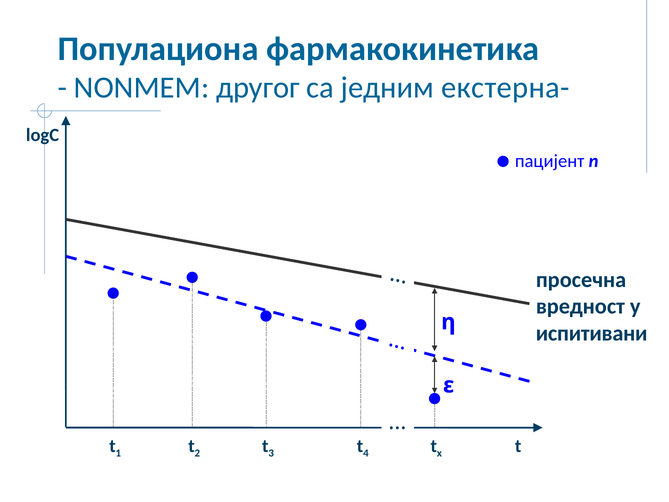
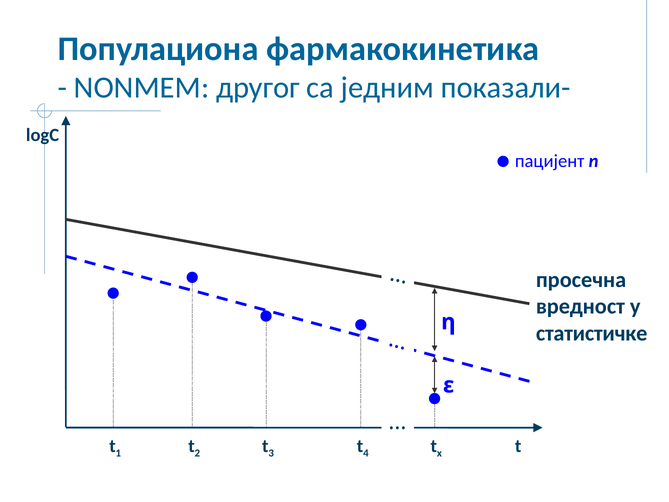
екстерна-: екстерна- -> показали-
испитивани: испитивани -> статистичке
